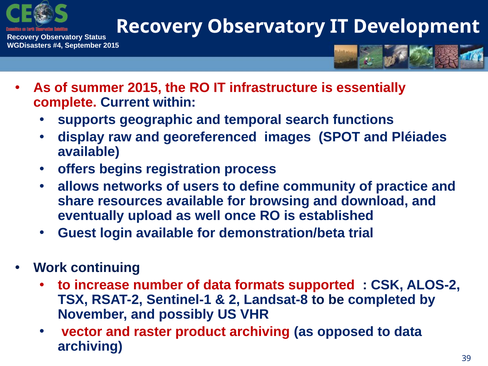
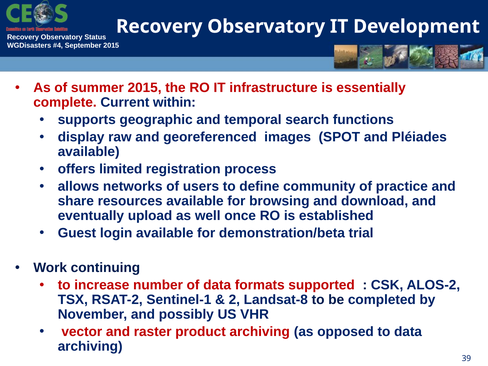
begins: begins -> limited
